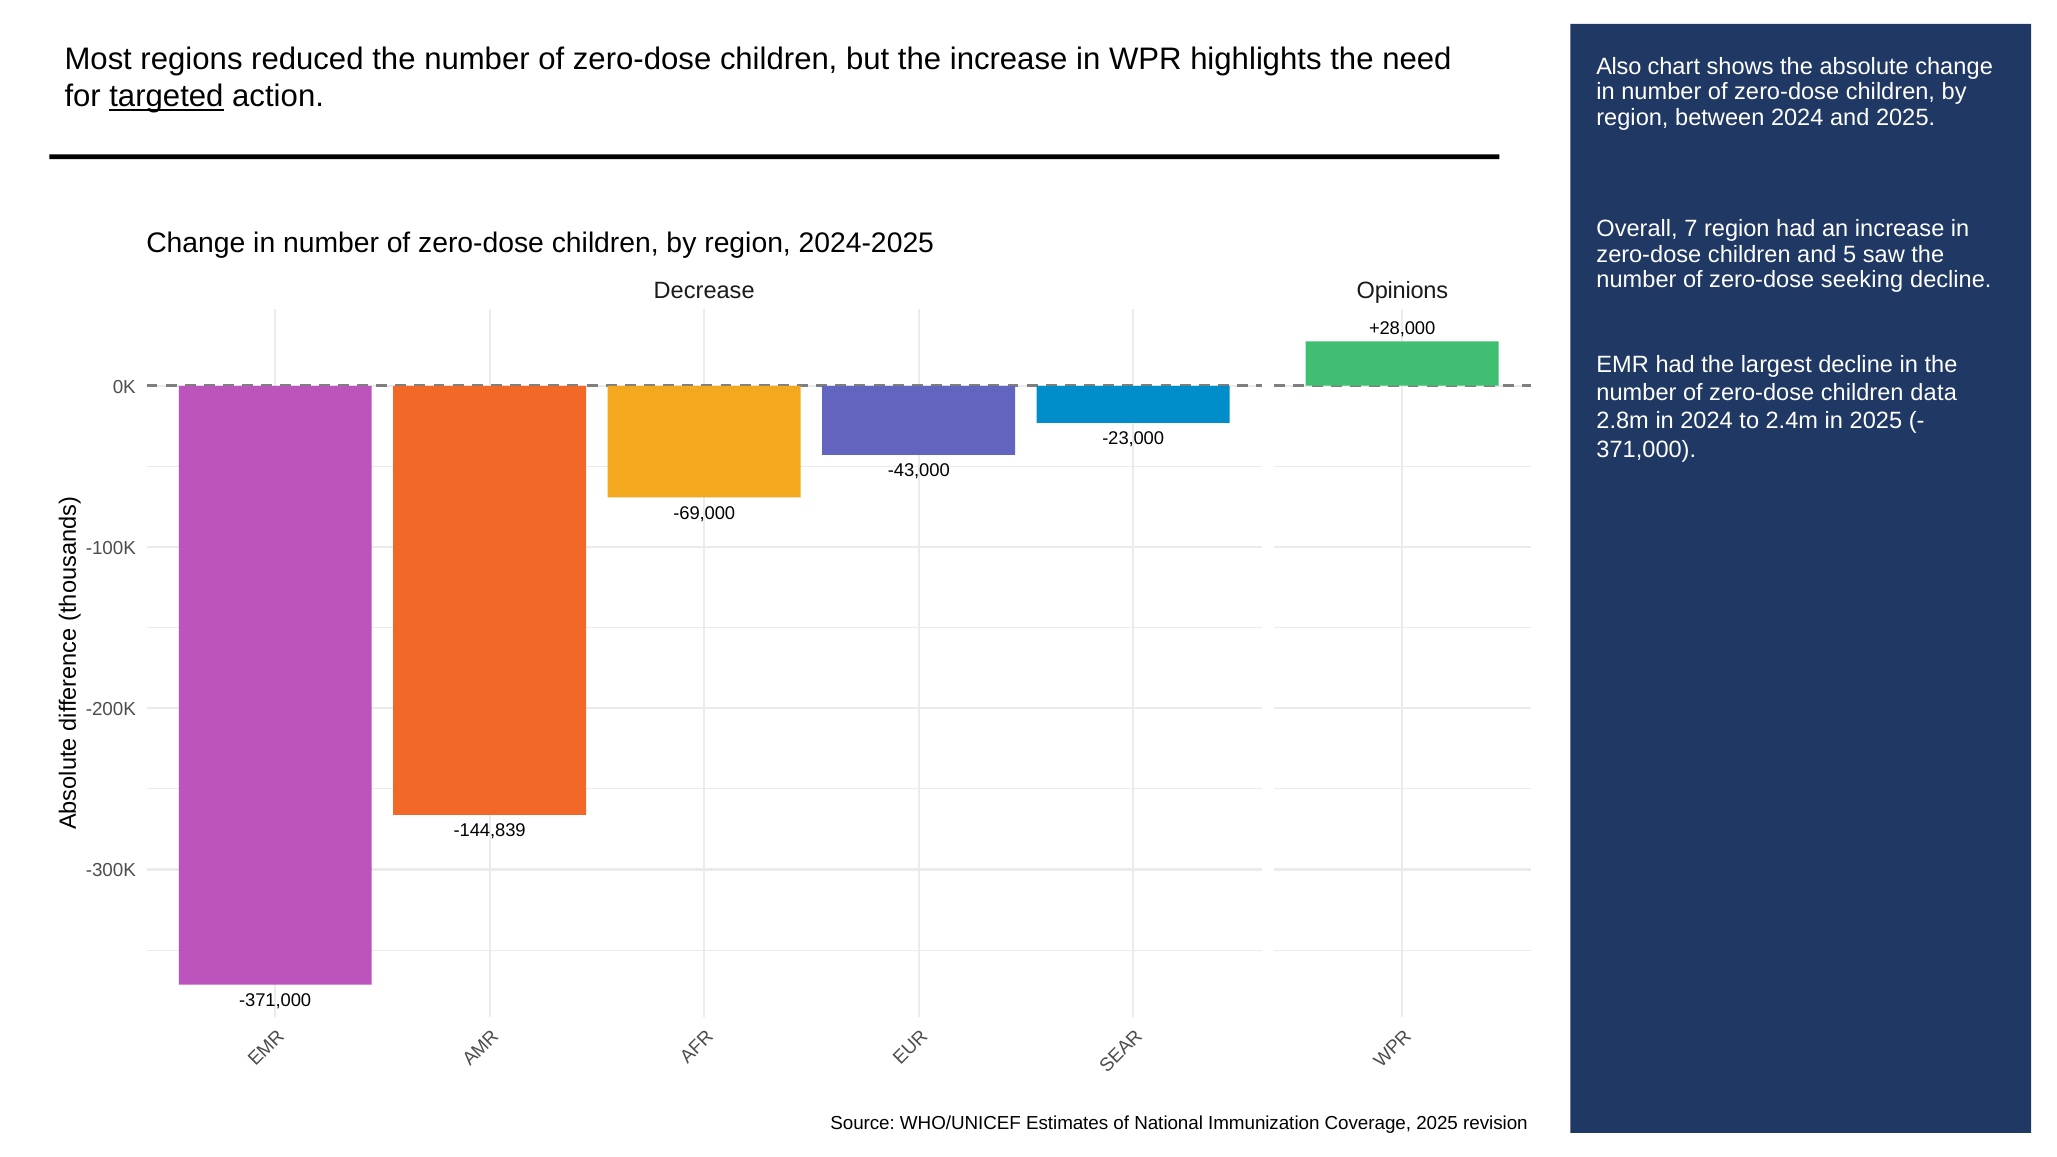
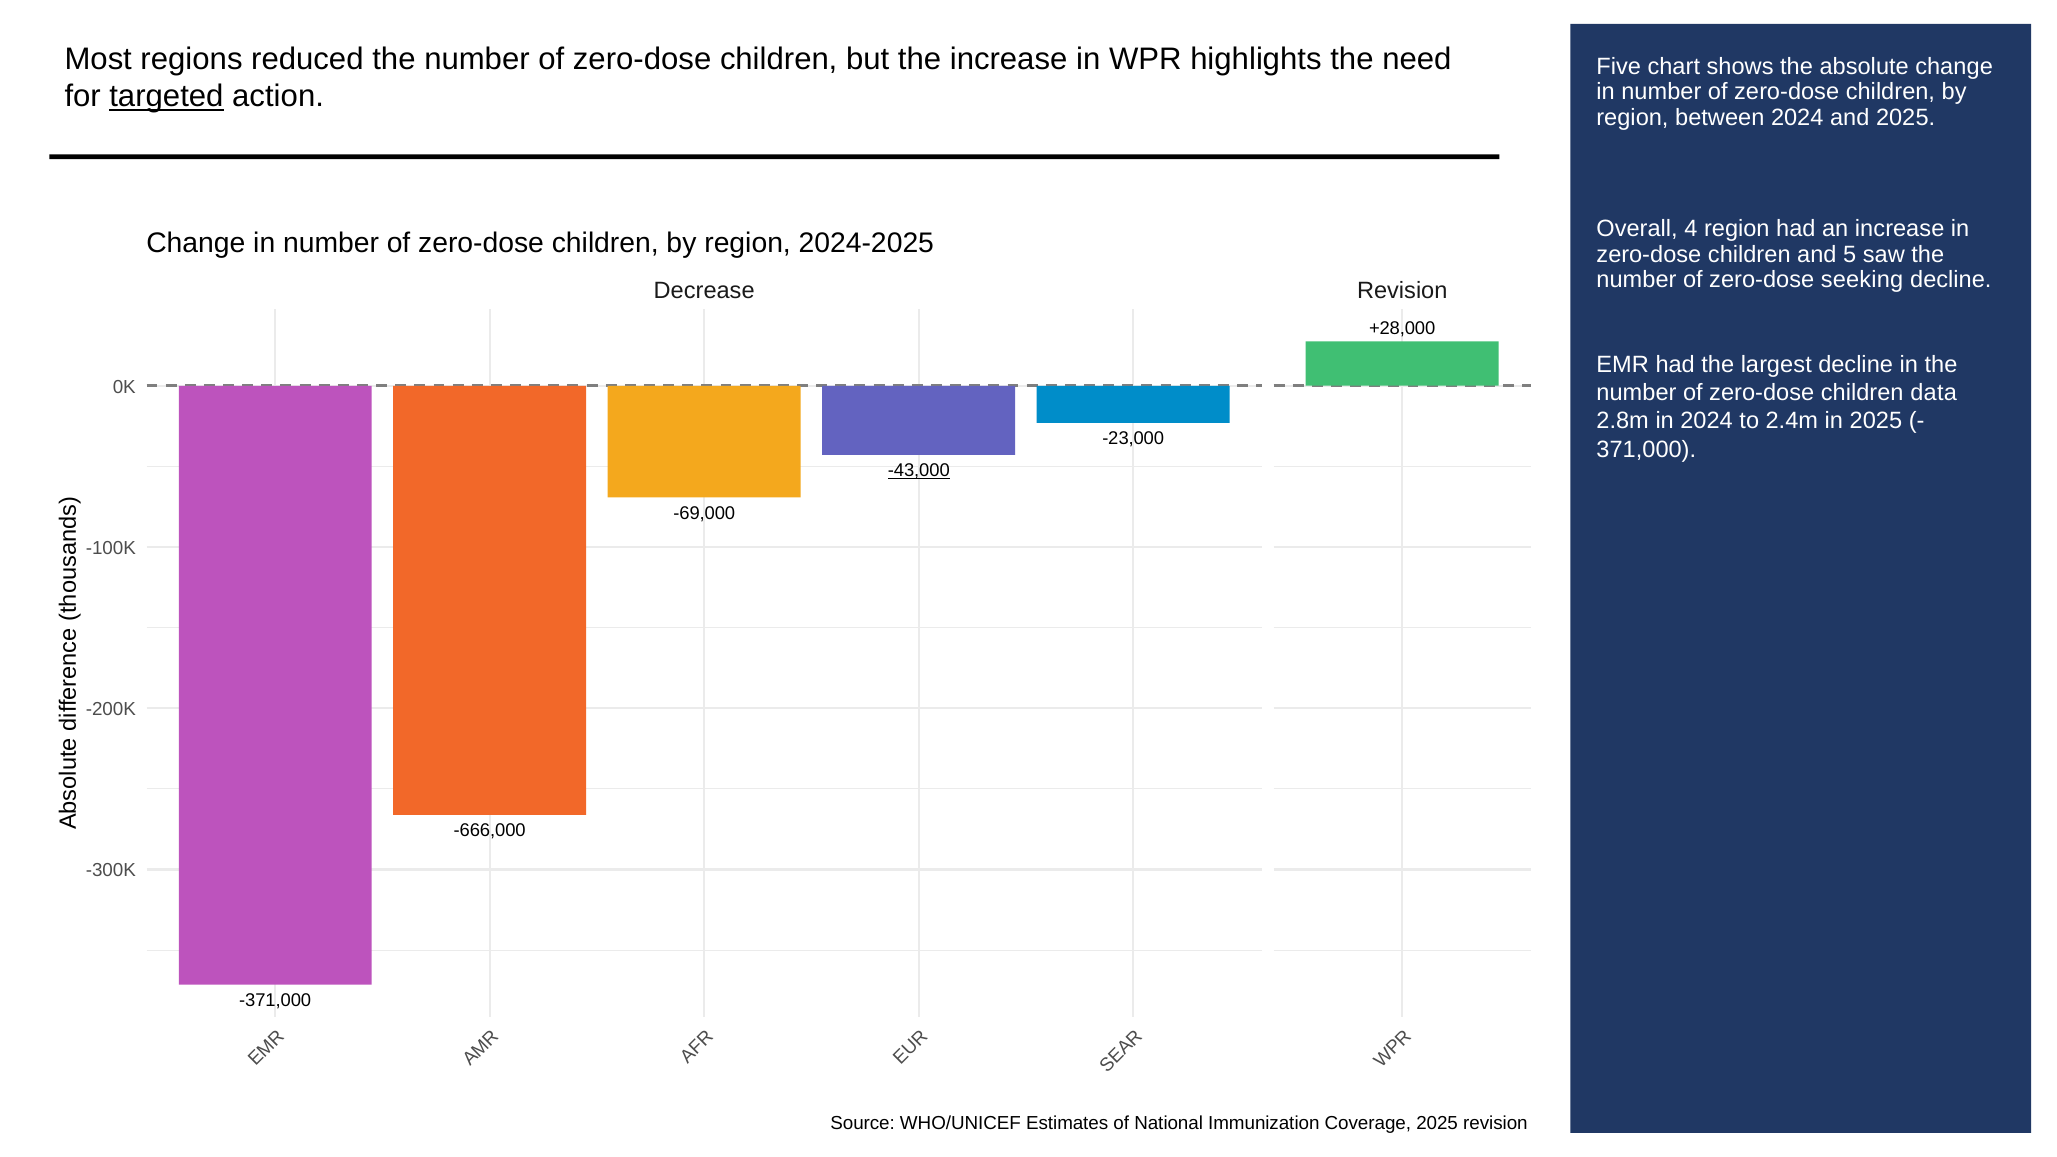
Also: Also -> Five
7: 7 -> 4
Decrease Opinions: Opinions -> Revision
-43,000 underline: none -> present
-144,839: -144,839 -> -666,000
